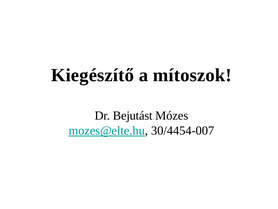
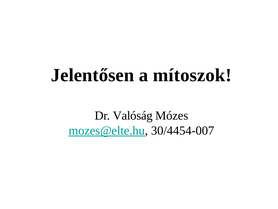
Kiegészítő: Kiegészítő -> Jelentősen
Bejutást: Bejutást -> Valóság
